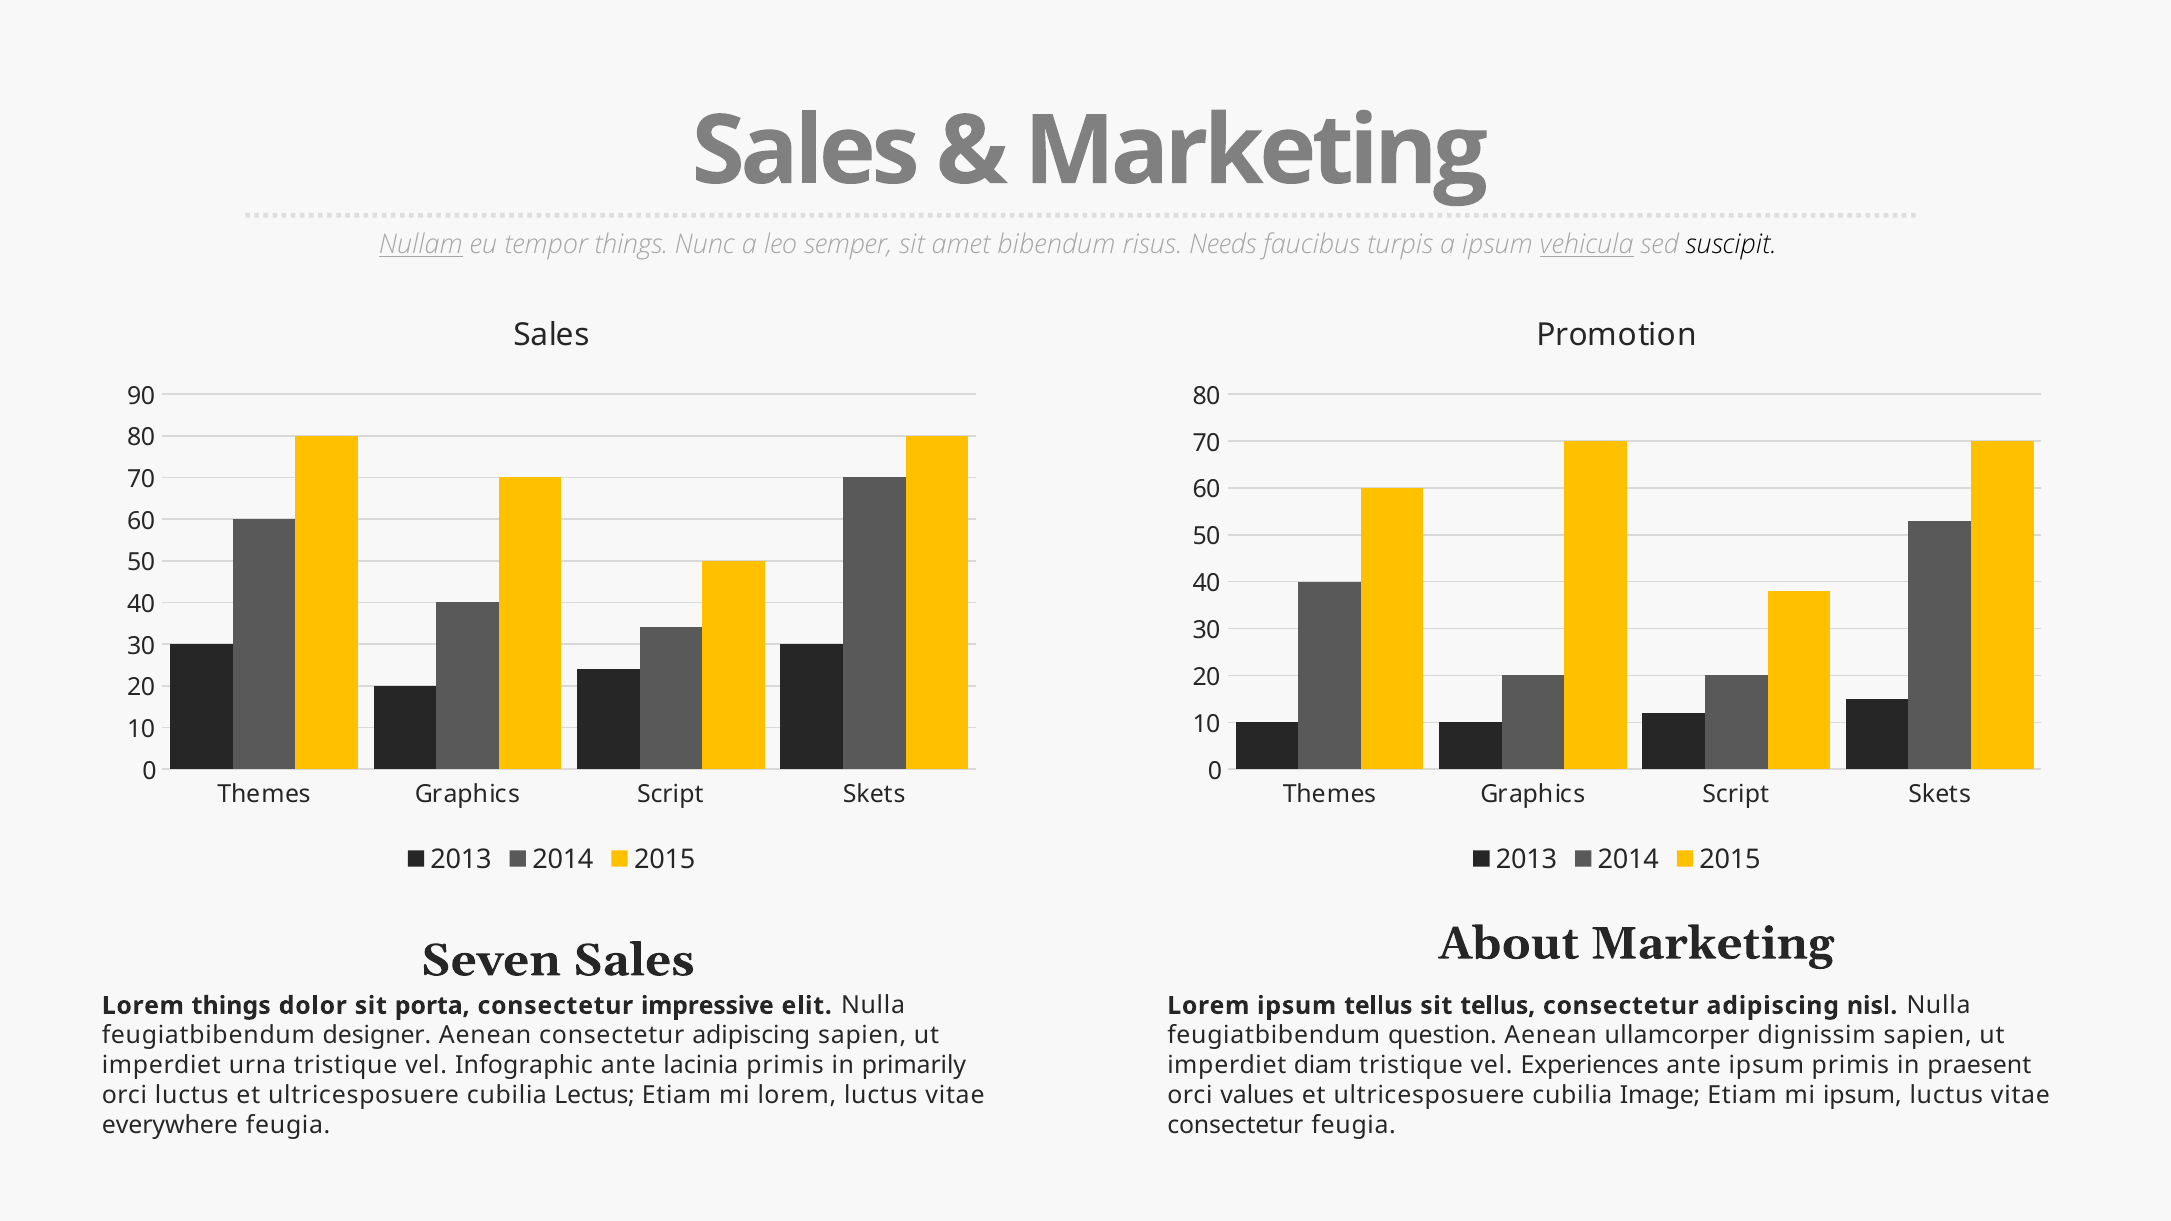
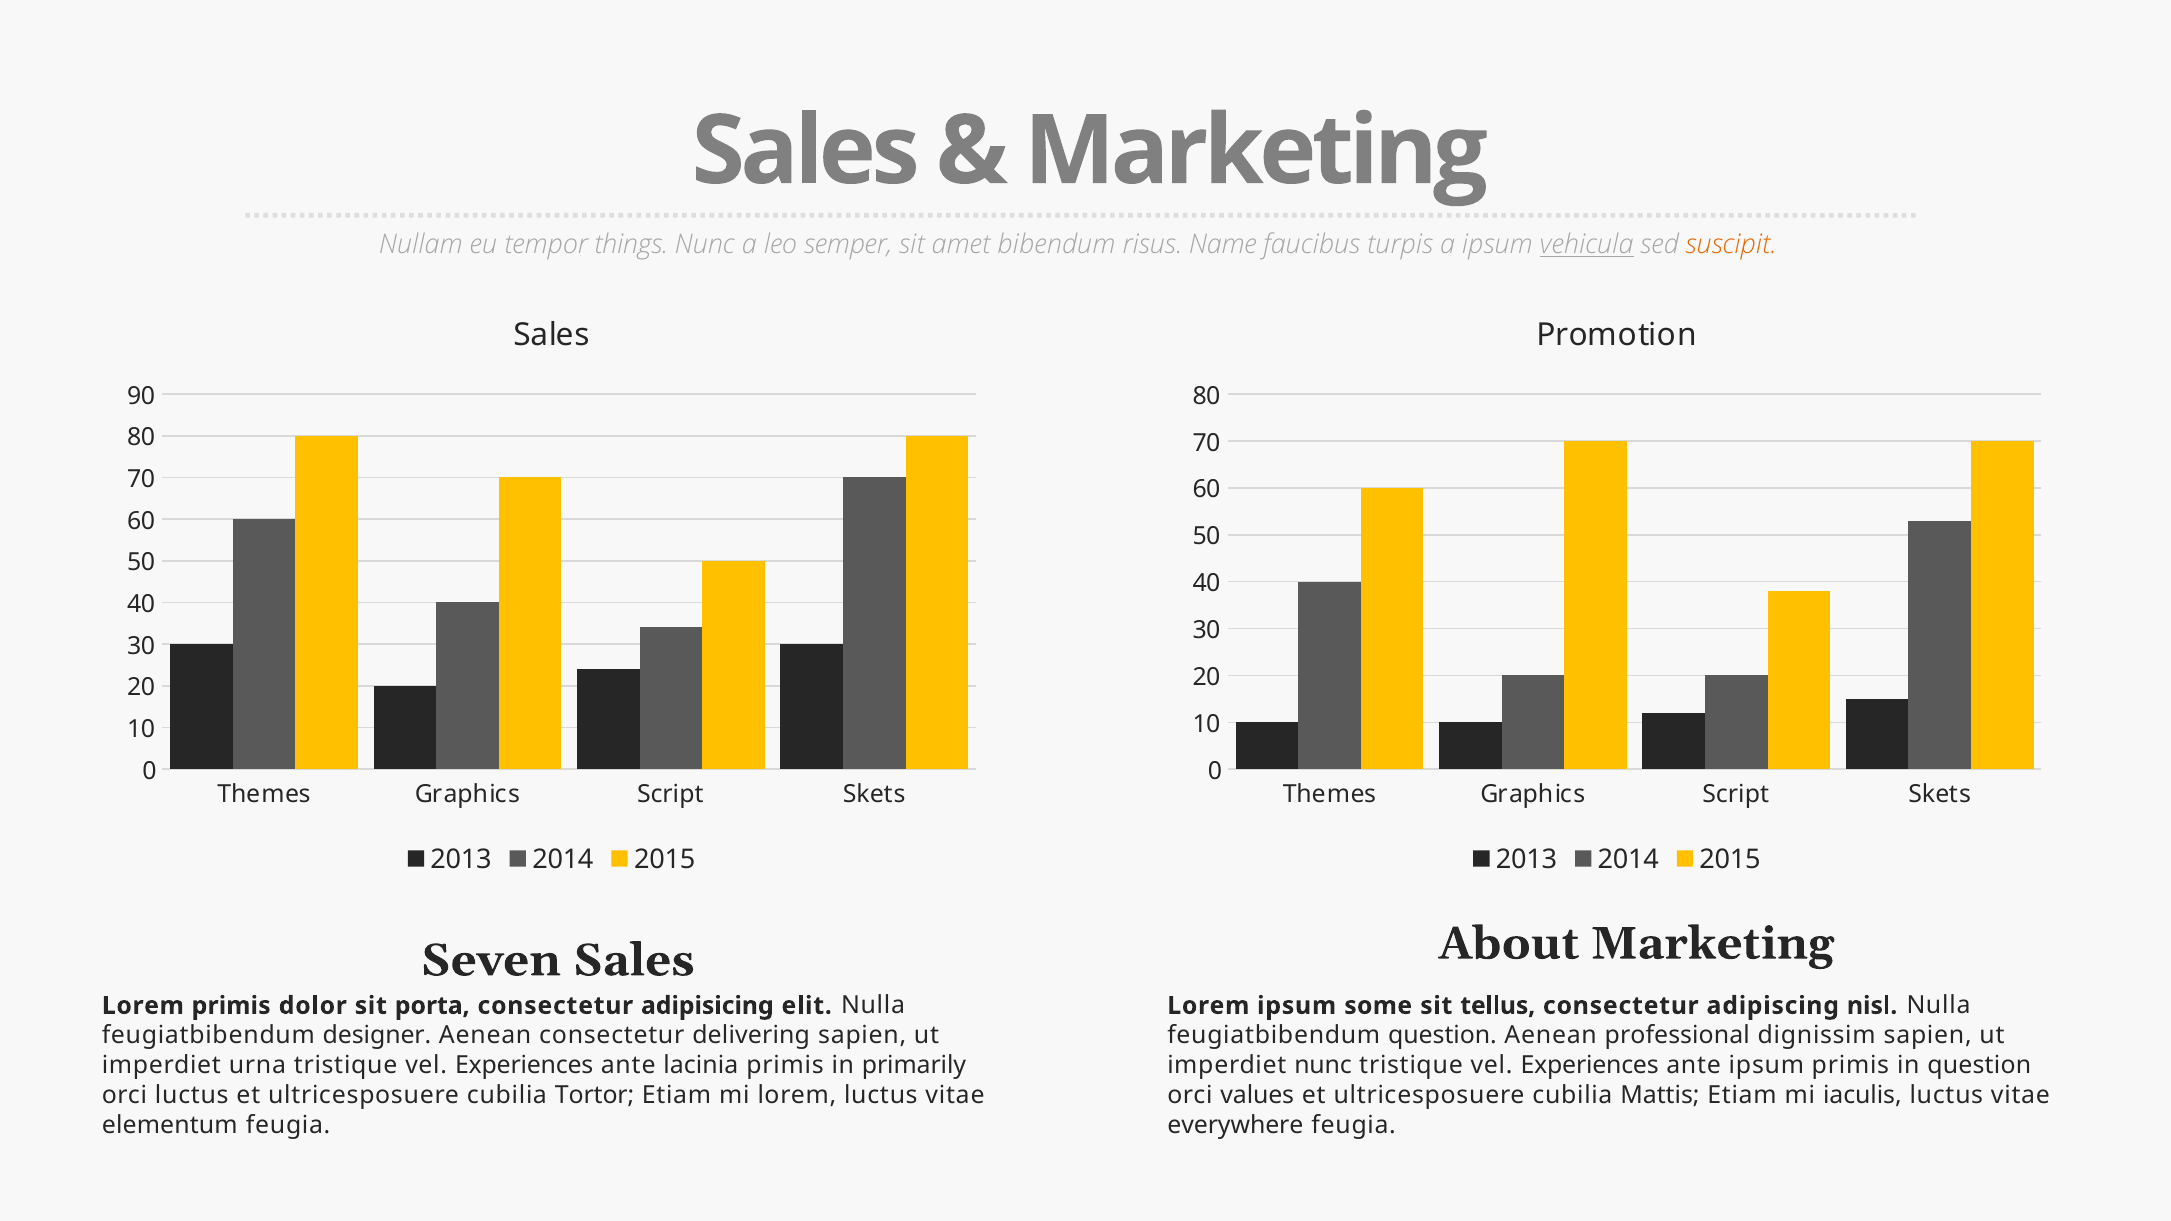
Nullam underline: present -> none
Needs: Needs -> Name
suscipit colour: black -> orange
Lorem things: things -> primis
impressive: impressive -> adipisicing
ipsum tellus: tellus -> some
Aenean consectetur adipiscing: adipiscing -> delivering
ullamcorper: ullamcorper -> professional
urna tristique vel Infographic: Infographic -> Experiences
imperdiet diam: diam -> nunc
in praesent: praesent -> question
Lectus: Lectus -> Tortor
Image: Image -> Mattis
mi ipsum: ipsum -> iaculis
everywhere: everywhere -> elementum
consectetur at (1235, 1125): consectetur -> everywhere
